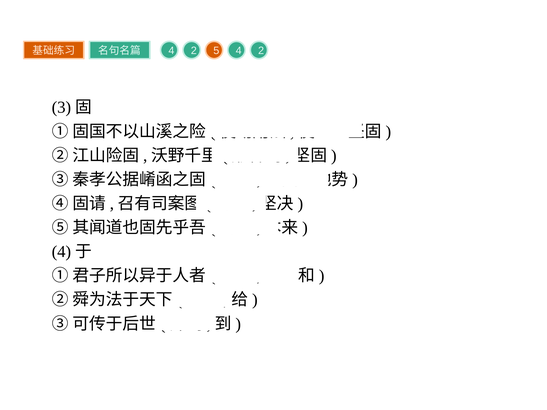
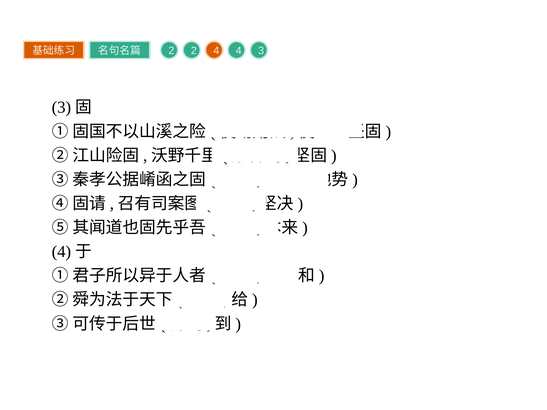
4 at (171, 51): 4 -> 2
2 5: 5 -> 4
2 at (261, 51): 2 -> 3
